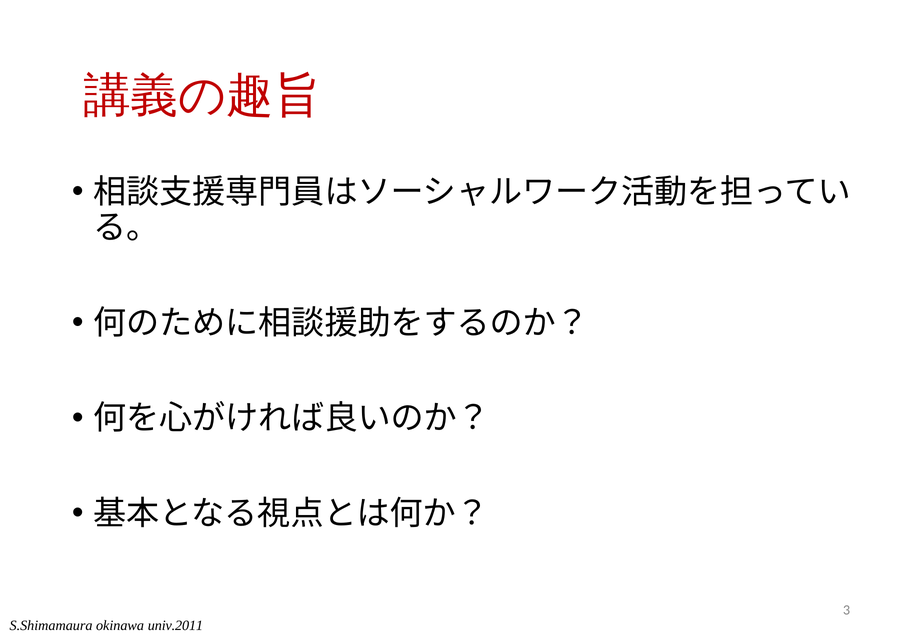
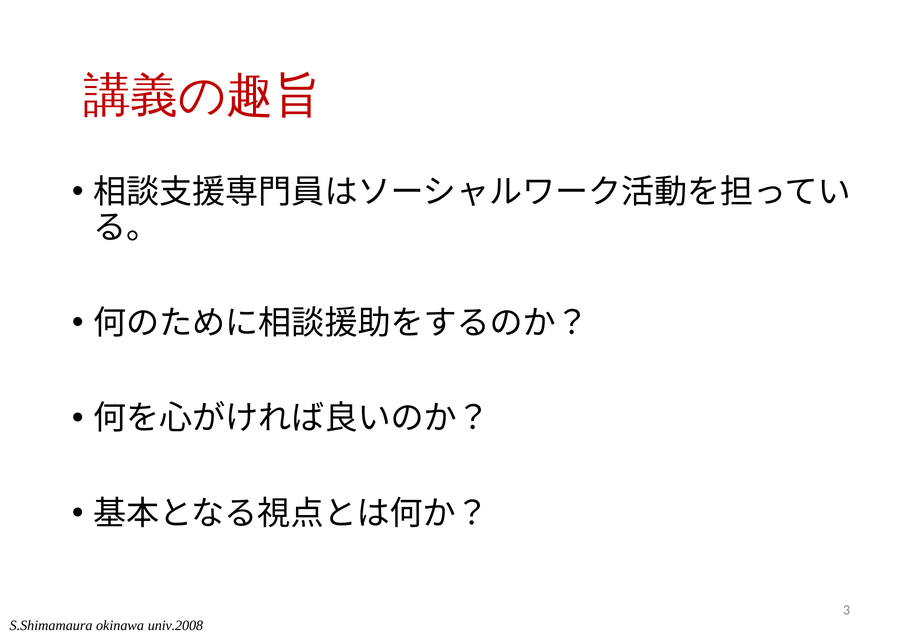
univ.2011: univ.2011 -> univ.2008
